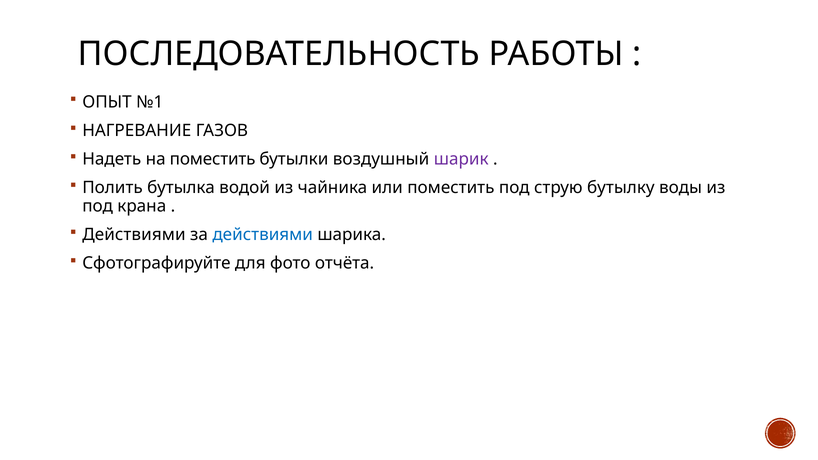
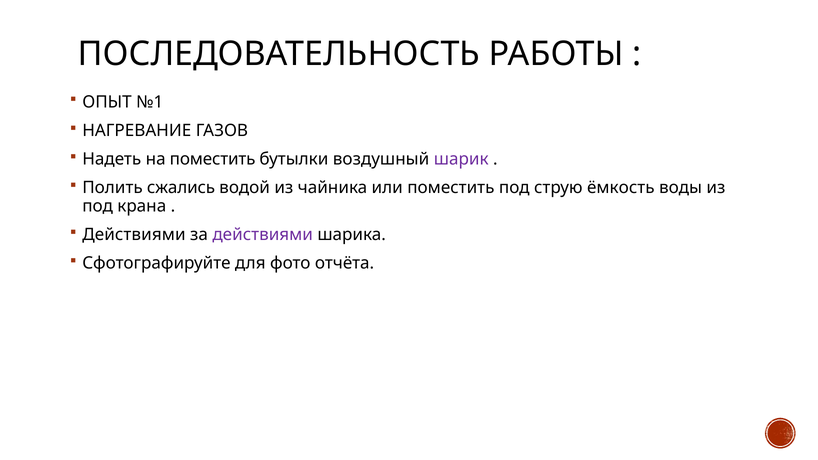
бутылка: бутылка -> сжались
бутылку: бутылку -> ёмкость
действиями at (263, 235) colour: blue -> purple
